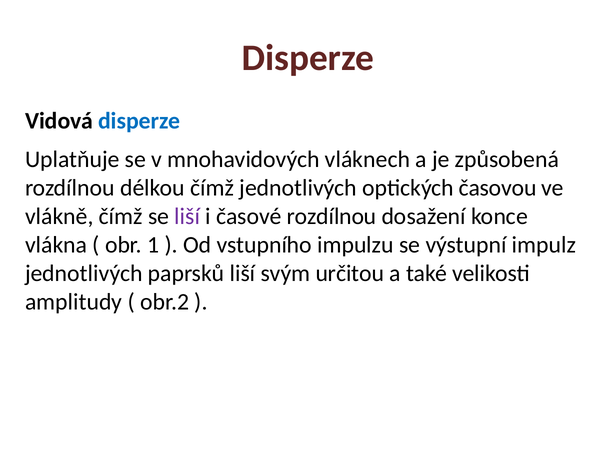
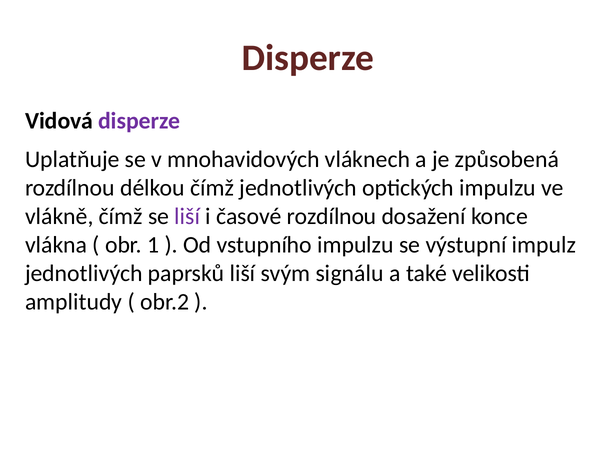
disperze at (139, 121) colour: blue -> purple
optických časovou: časovou -> impulzu
určitou: určitou -> signálu
